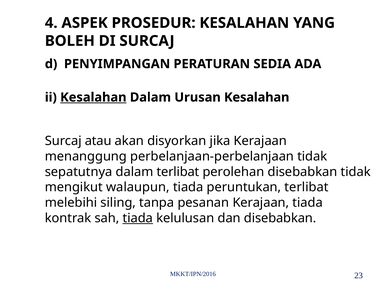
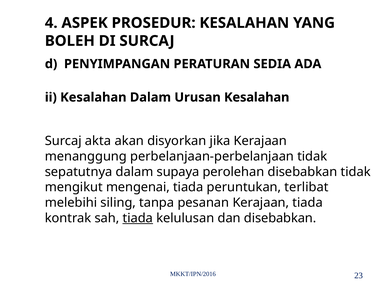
Kesalahan at (93, 97) underline: present -> none
atau: atau -> akta
dalam terlibat: terlibat -> supaya
walaupun: walaupun -> mengenai
